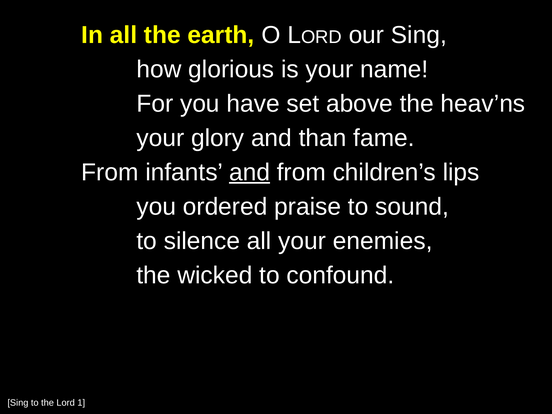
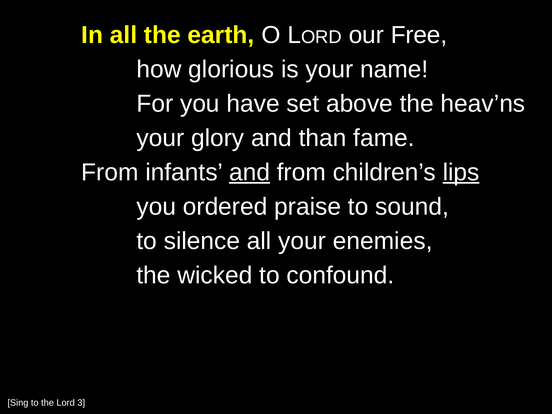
our Sing: Sing -> Free
lips underline: none -> present
1: 1 -> 3
